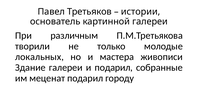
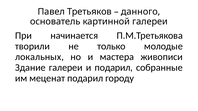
истории: истории -> данного
различным: различным -> начинается
